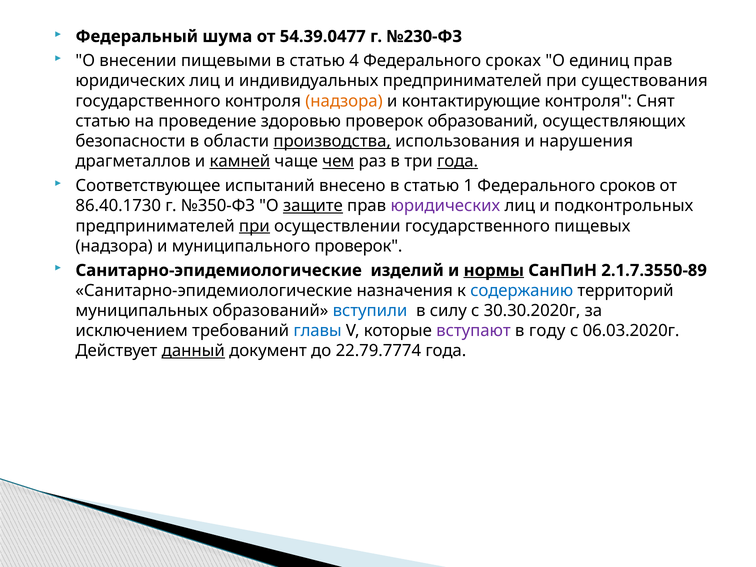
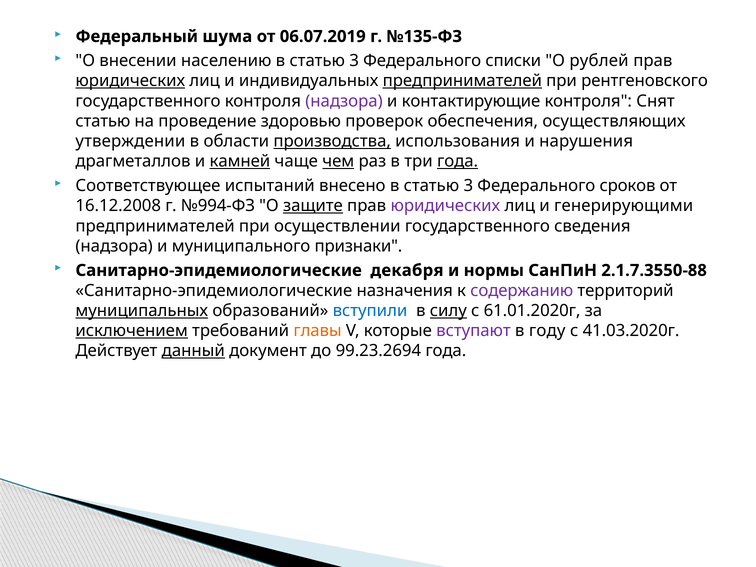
54.39.0477: 54.39.0477 -> 06.07.2019
№230-ФЗ: №230-ФЗ -> №135-ФЗ
пищевыми: пищевыми -> населению
4 at (354, 61): 4 -> 3
сроках: сроках -> списки
единиц: единиц -> рублей
юридических at (130, 81) underline: none -> present
предпринимателей at (462, 81) underline: none -> present
существования: существования -> рентгеновского
надзора at (344, 101) colour: orange -> purple
проверок образований: образований -> обеспечения
безопасности: безопасности -> утверждении
внесено в статью 1: 1 -> 3
86.40.1730: 86.40.1730 -> 16.12.2008
№350-ФЗ: №350-ФЗ -> №994-ФЗ
подконтрольных: подконтрольных -> генерирующими
при at (254, 226) underline: present -> none
пищевых: пищевых -> сведения
муниципального проверок: проверок -> признаки
изделий: изделий -> декабря
нормы underline: present -> none
2.1.7.3550-89: 2.1.7.3550-89 -> 2.1.7.3550-88
содержанию colour: blue -> purple
муниципальных underline: none -> present
силу underline: none -> present
30.30.2020г: 30.30.2020г -> 61.01.2020г
исключением underline: none -> present
главы colour: blue -> orange
06.03.2020г: 06.03.2020г -> 41.03.2020г
22.79.7774: 22.79.7774 -> 99.23.2694
